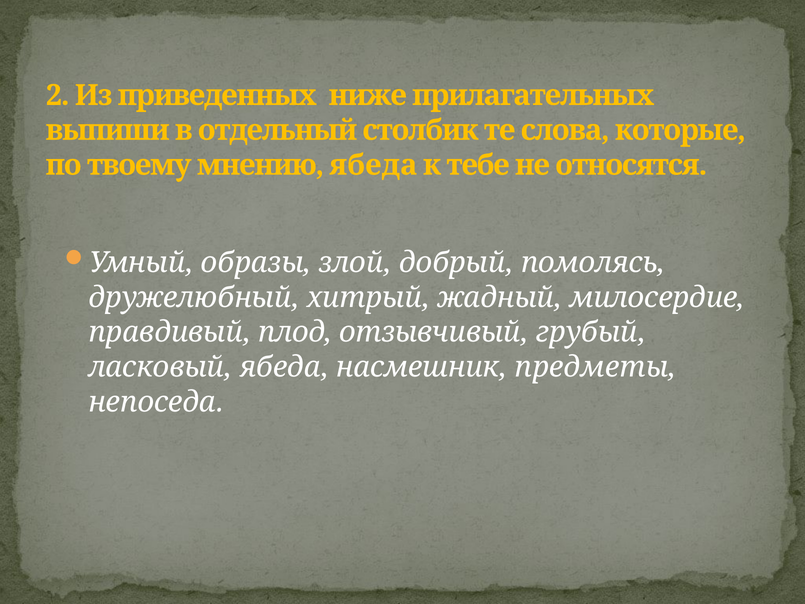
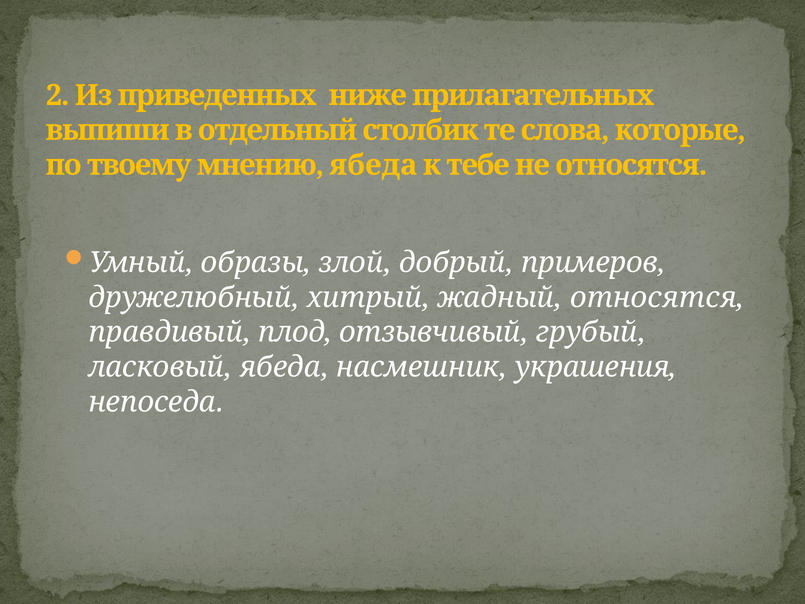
помолясь: помолясь -> примеров
жадный милосердие: милосердие -> относятся
предметы: предметы -> украшения
